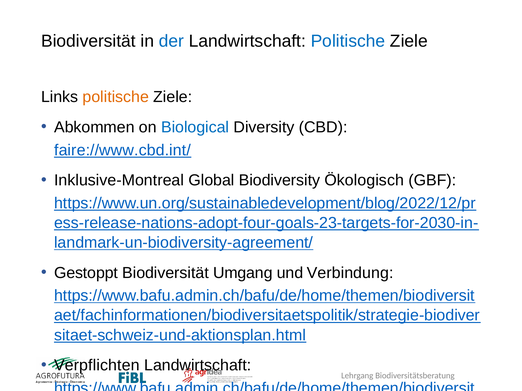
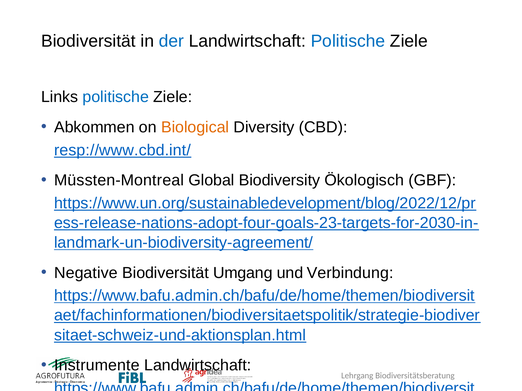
politische at (116, 97) colour: orange -> blue
Biological colour: blue -> orange
faire://www.cbd.int/: faire://www.cbd.int/ -> resp://www.cbd.int/
Inklusive-Montreal: Inklusive-Montreal -> Müssten-Montreal
Gestoppt: Gestoppt -> Negative
Verpflichten: Verpflichten -> Instrumente
